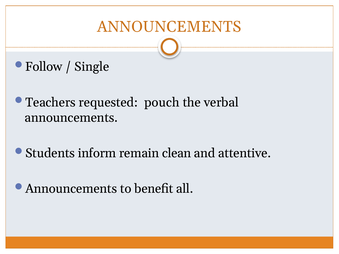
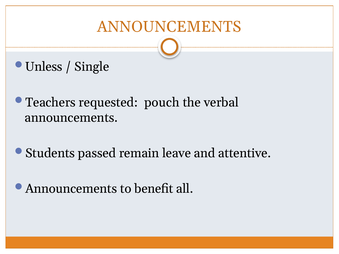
Follow: Follow -> Unless
inform: inform -> passed
clean: clean -> leave
